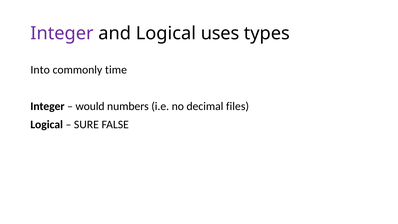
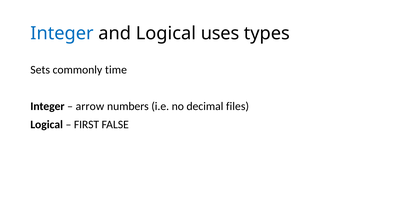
Integer at (62, 33) colour: purple -> blue
Into: Into -> Sets
would: would -> arrow
SURE: SURE -> FIRST
